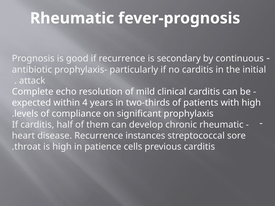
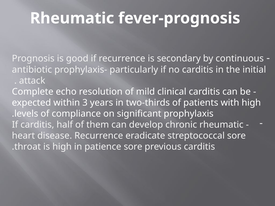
4: 4 -> 3
instances: instances -> eradicate
patience cells: cells -> sore
